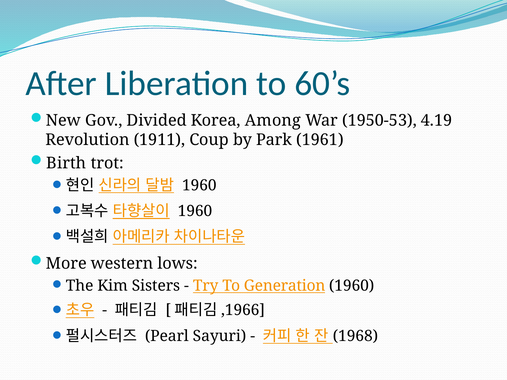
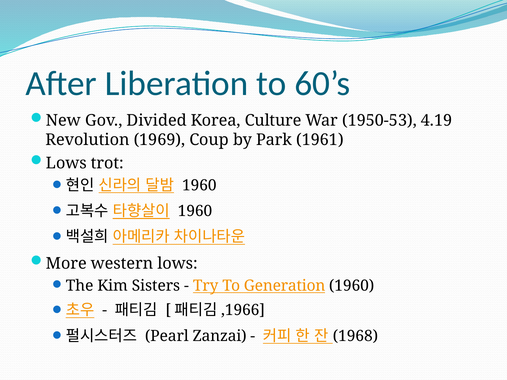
Among: Among -> Culture
1911: 1911 -> 1969
Birth at (66, 163): Birth -> Lows
Sayuri: Sayuri -> Zanzai
